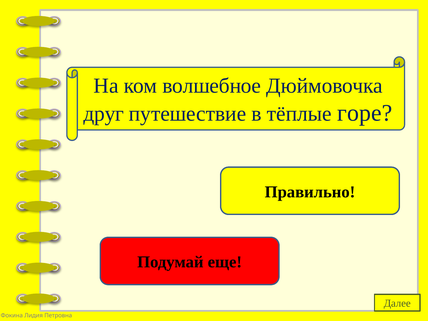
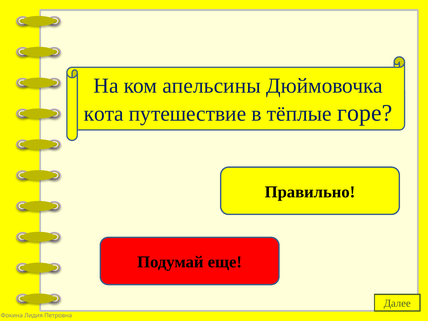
волшебное: волшебное -> апельсины
друг: друг -> кота
